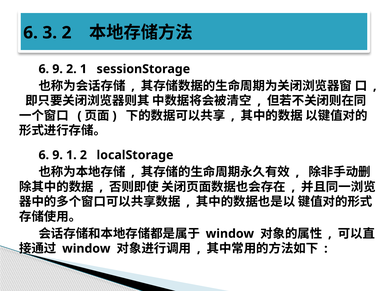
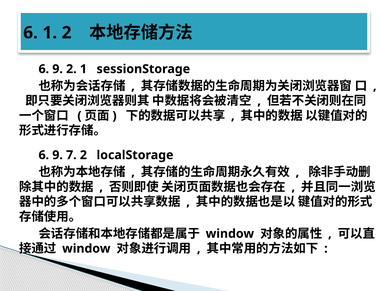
6 3: 3 -> 1
9 1: 1 -> 7
